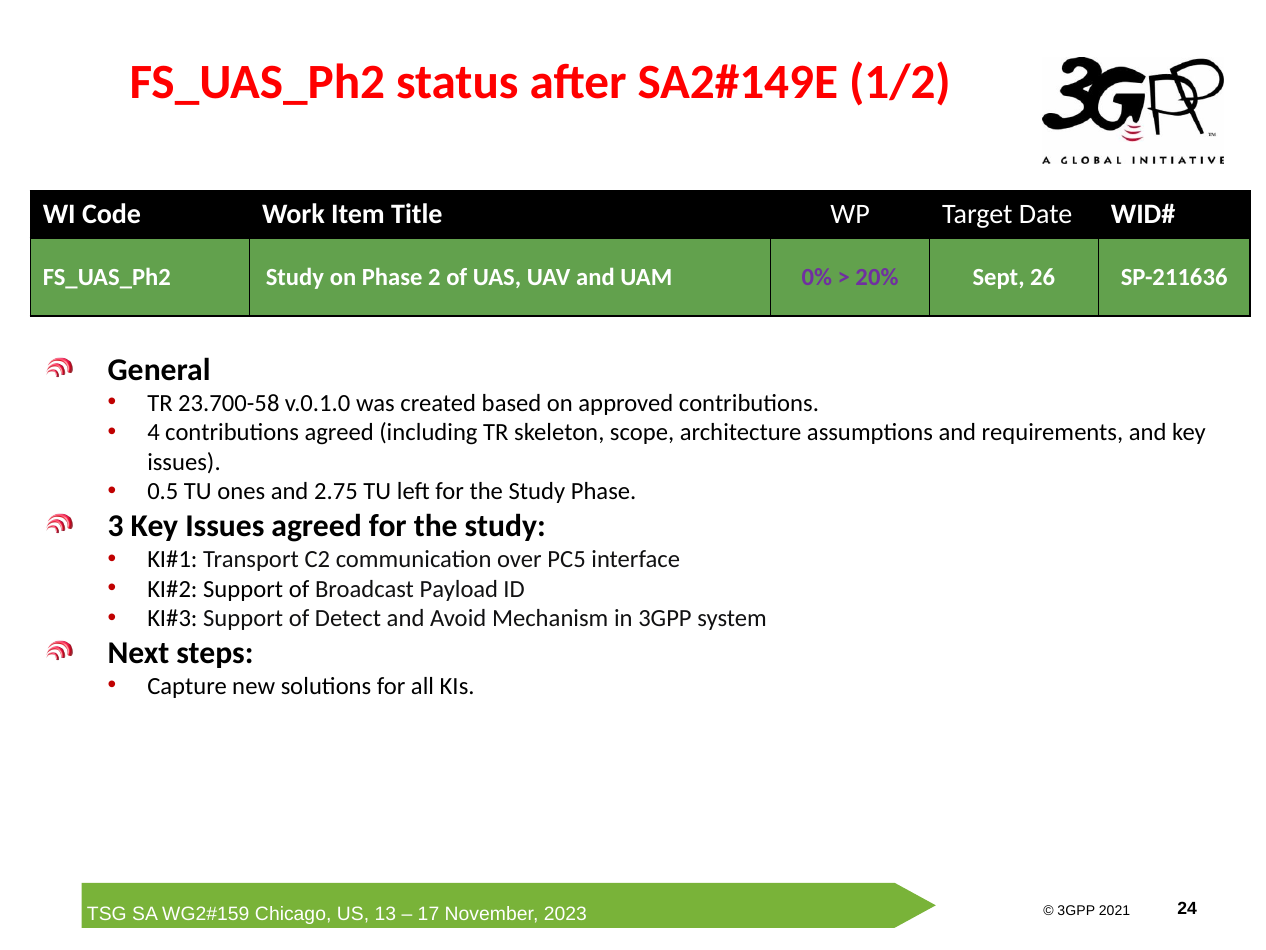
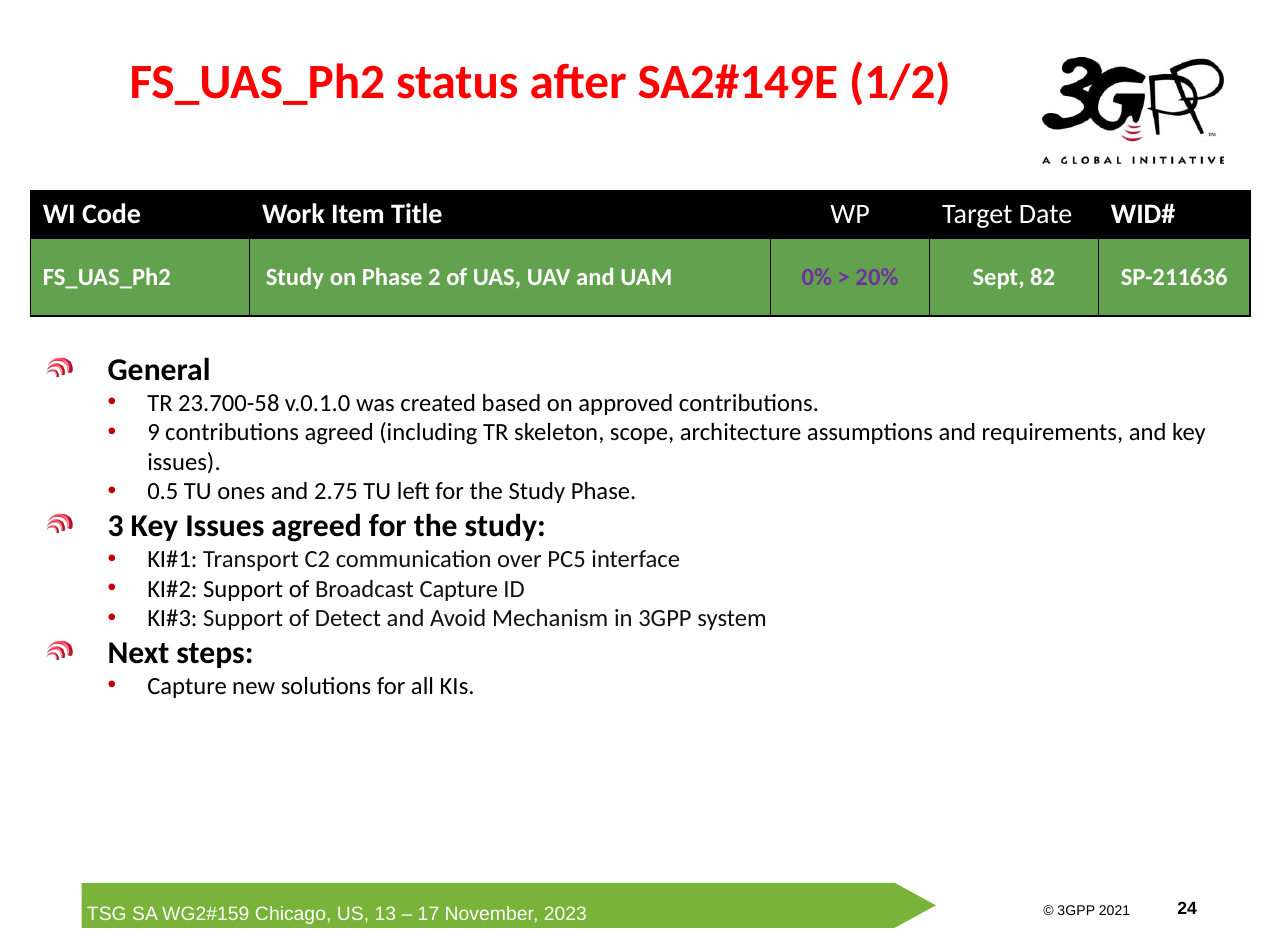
26: 26 -> 82
4: 4 -> 9
Broadcast Payload: Payload -> Capture
